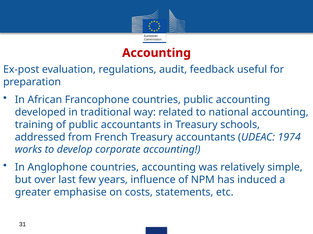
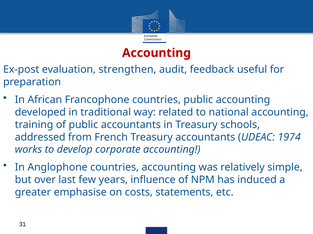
regulations: regulations -> strengthen
